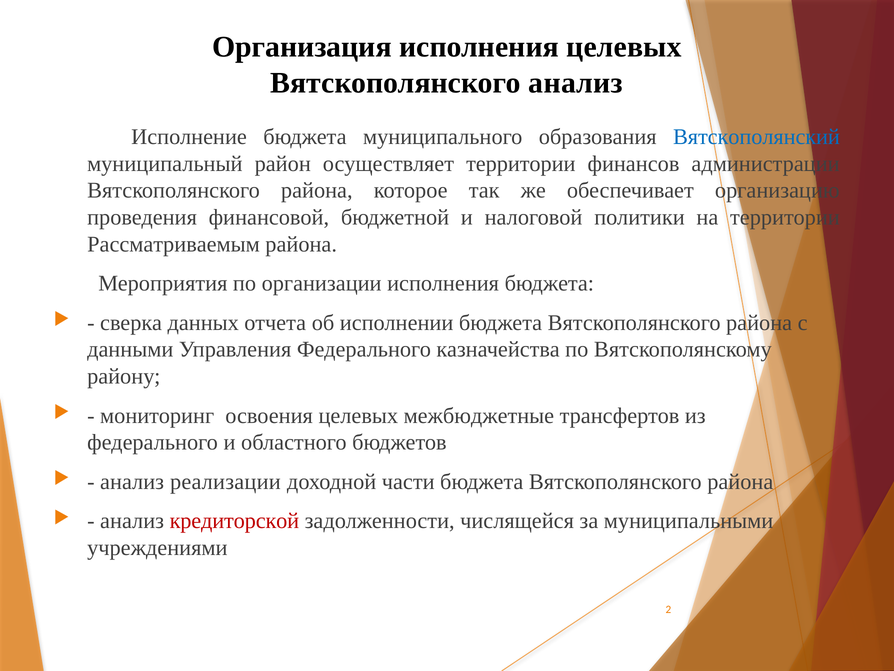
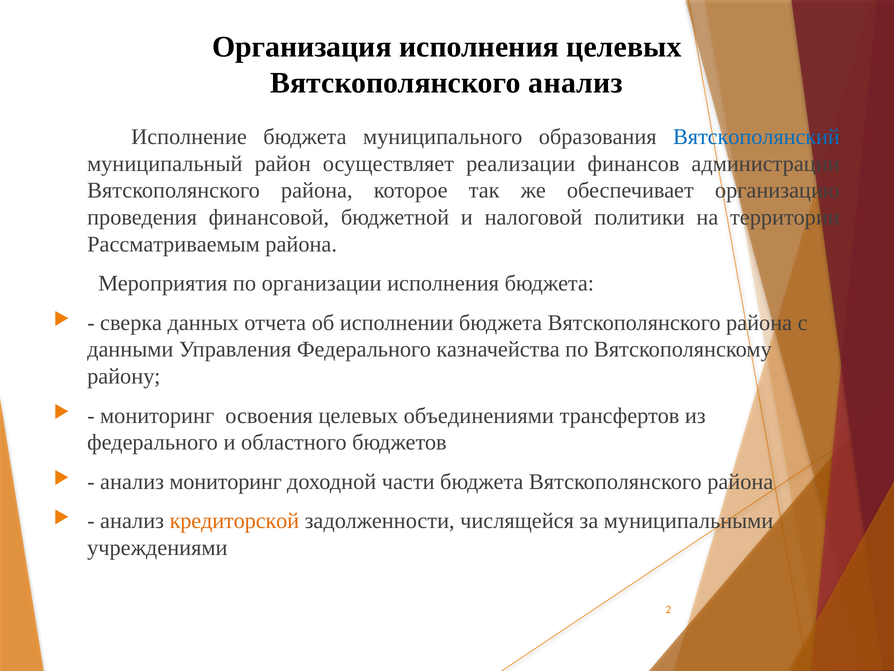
осуществляет территории: территории -> реализации
межбюджетные: межбюджетные -> объединениями
анализ реализации: реализации -> мониторинг
кредиторской colour: red -> orange
